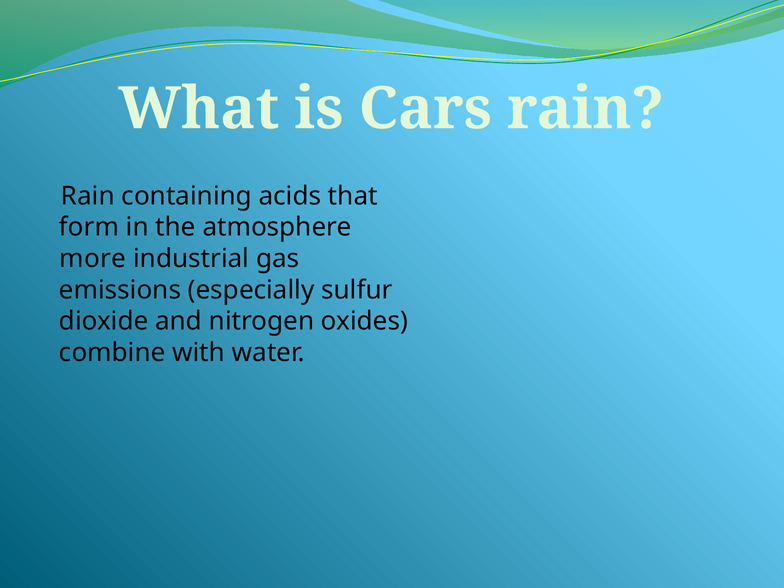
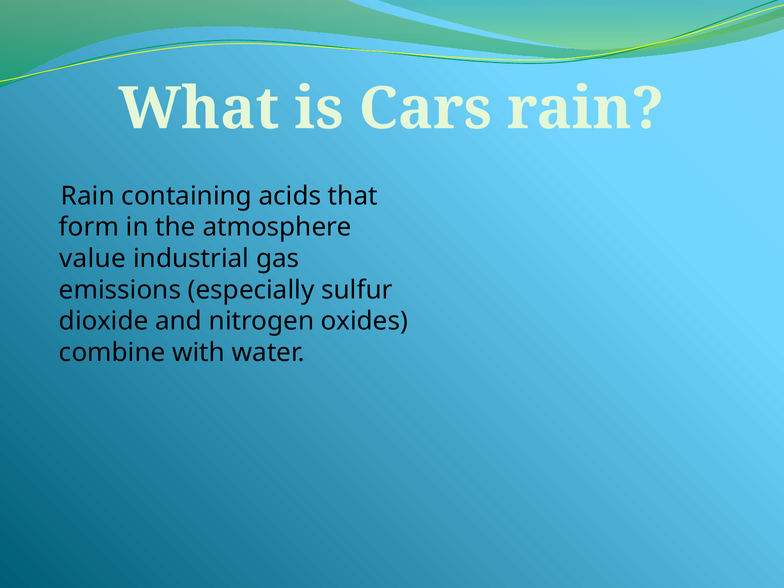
more: more -> value
